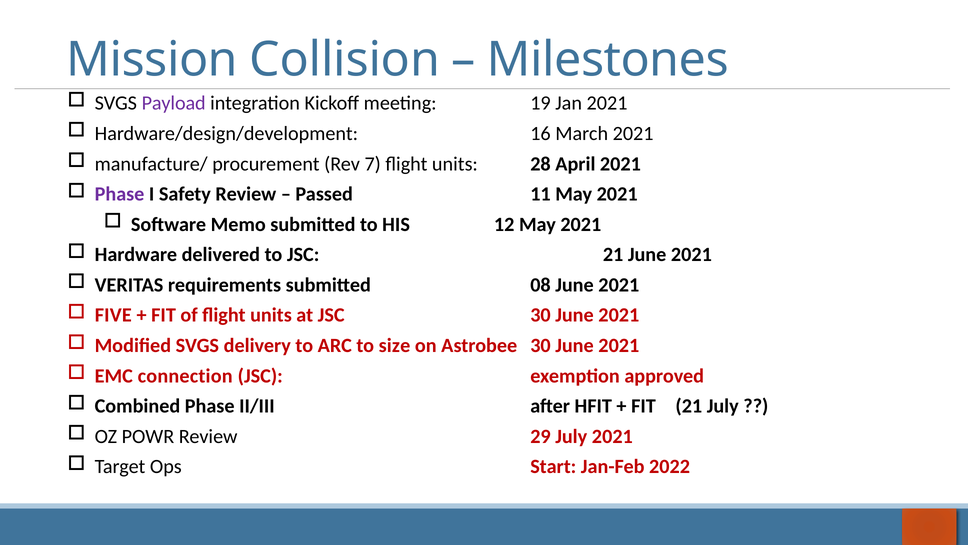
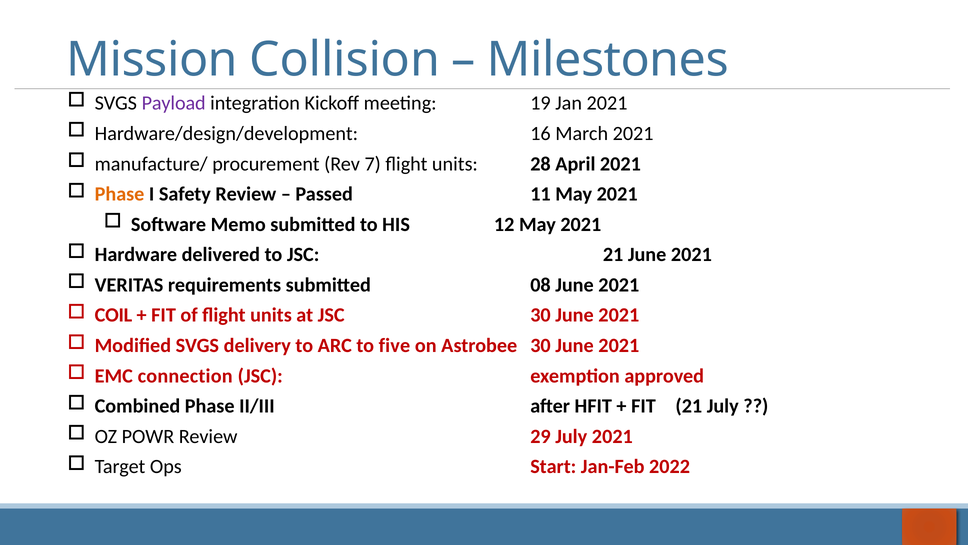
Phase at (120, 194) colour: purple -> orange
FIVE: FIVE -> COIL
size: size -> five
